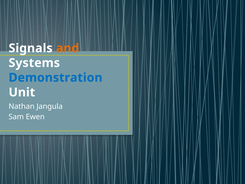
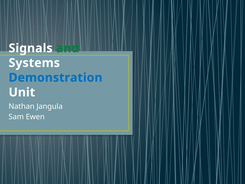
and colour: orange -> green
